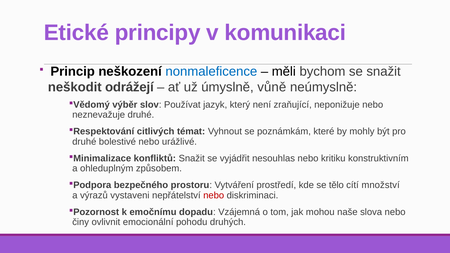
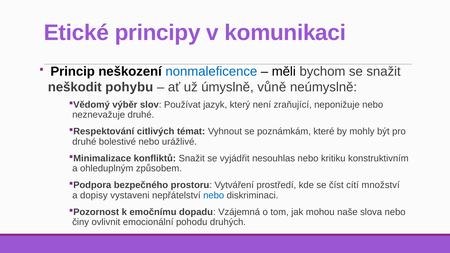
odrážejí: odrážejí -> pohybu
tělo: tělo -> číst
výrazů: výrazů -> dopisy
nebo at (214, 195) colour: red -> blue
